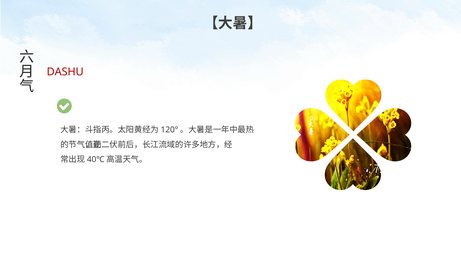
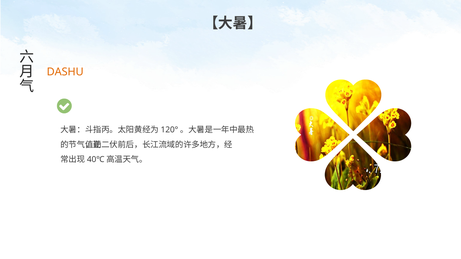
DASHU colour: red -> orange
